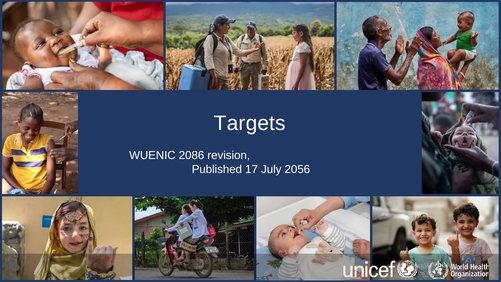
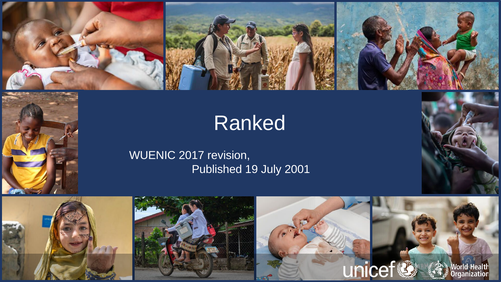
Targets: Targets -> Ranked
2086: 2086 -> 2017
17: 17 -> 19
2056: 2056 -> 2001
